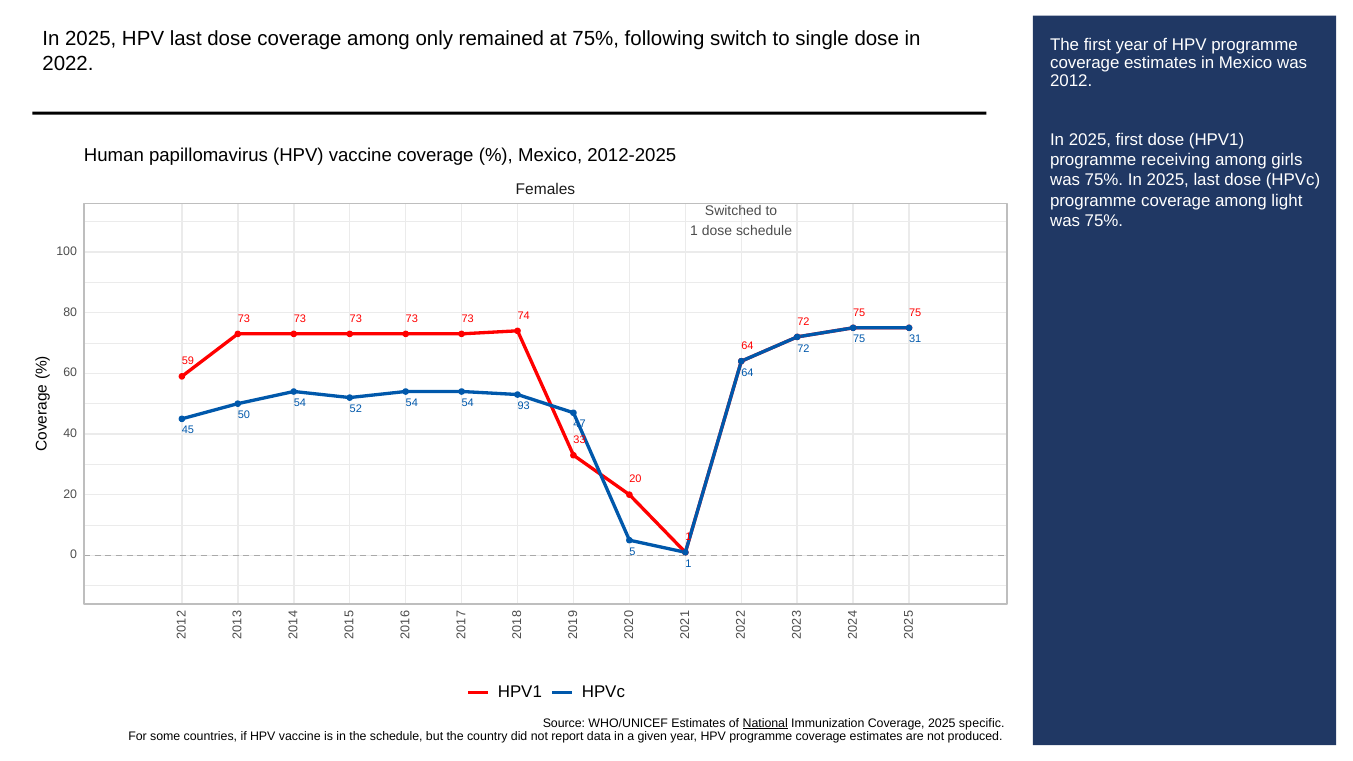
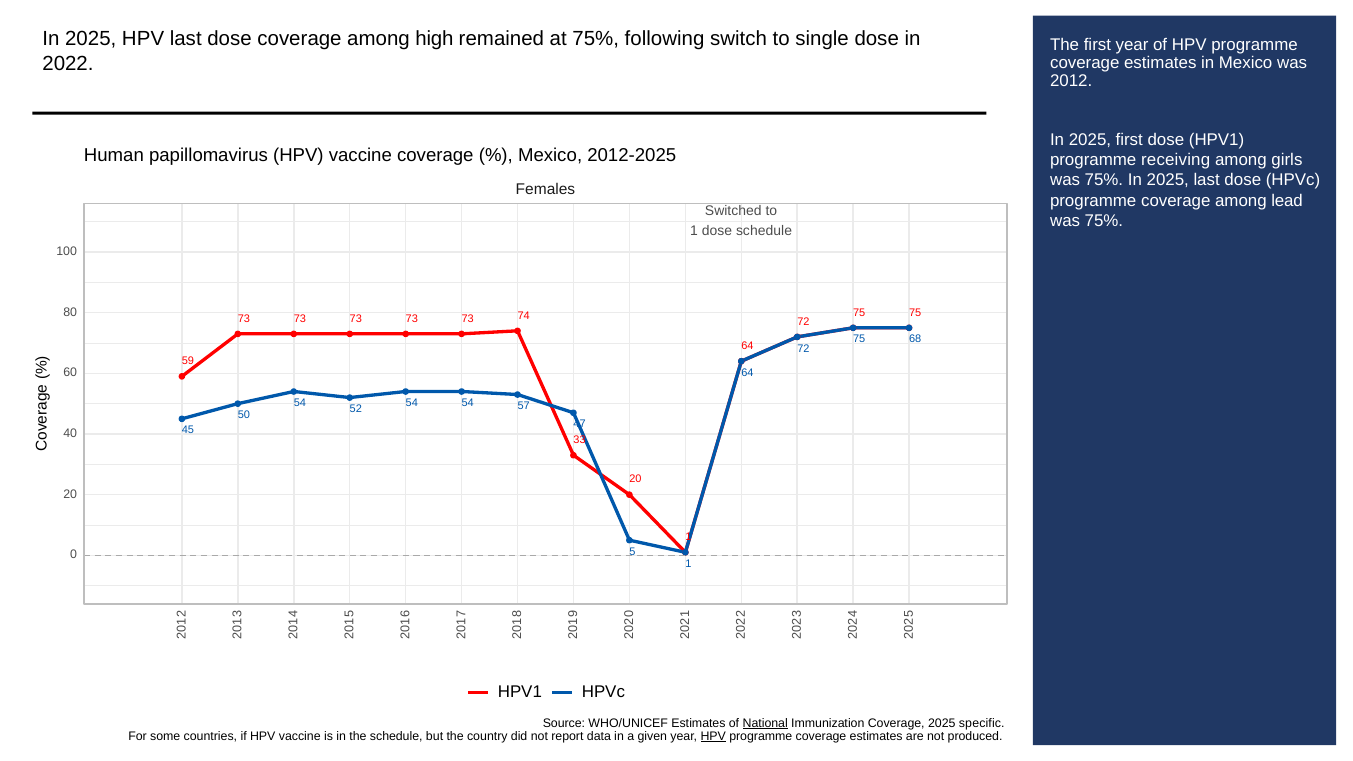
only: only -> high
light: light -> lead
31: 31 -> 68
93: 93 -> 57
HPV at (713, 736) underline: none -> present
